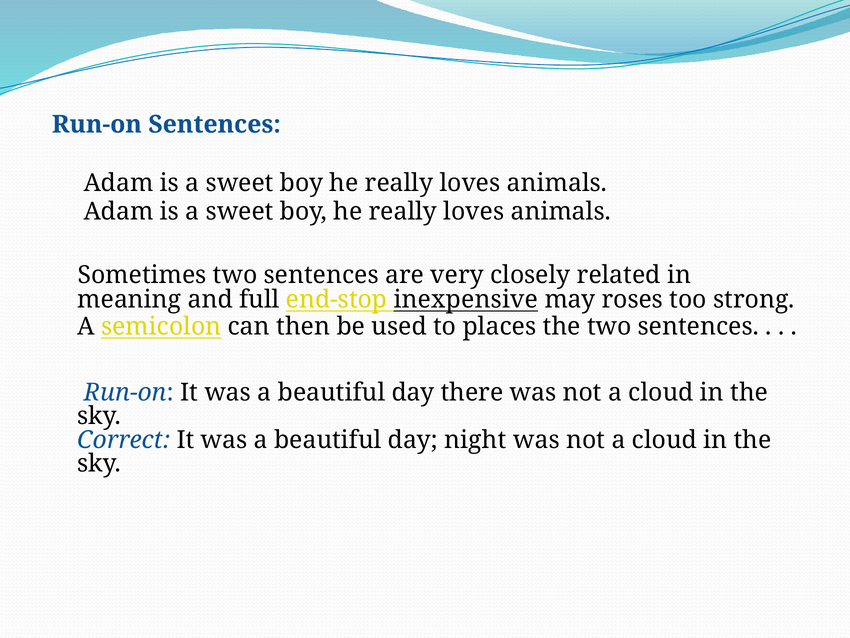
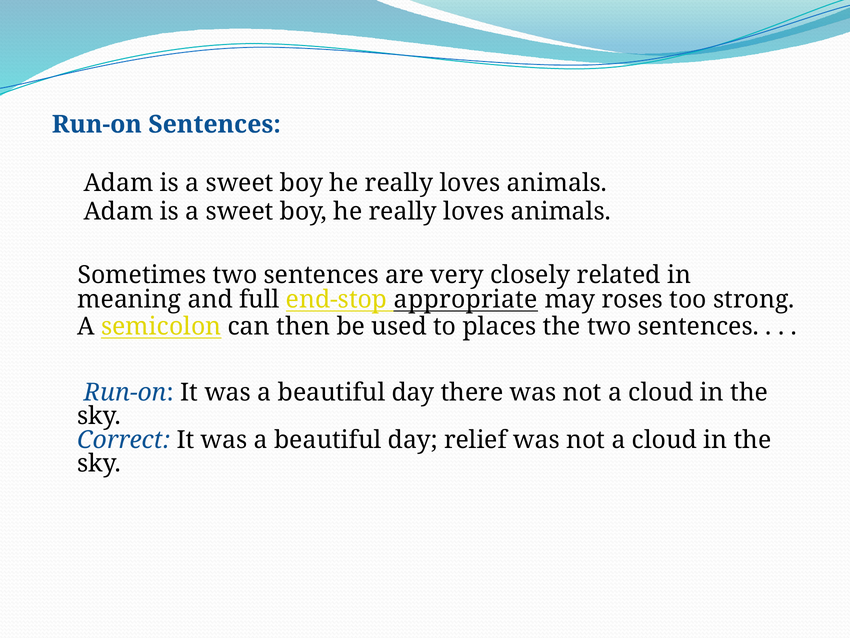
inexpensive: inexpensive -> appropriate
night: night -> relief
